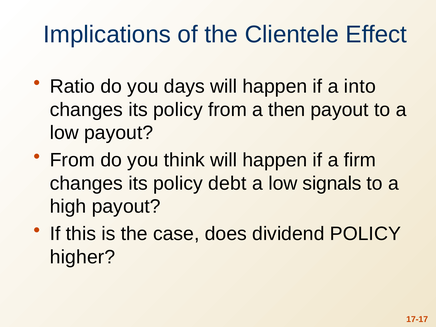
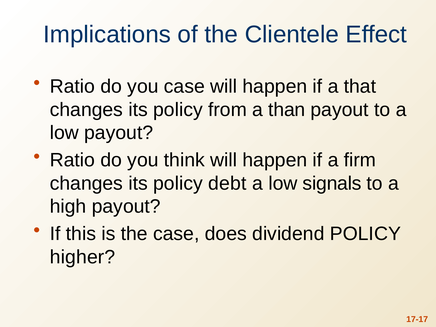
you days: days -> case
into: into -> that
then: then -> than
From at (72, 160): From -> Ratio
